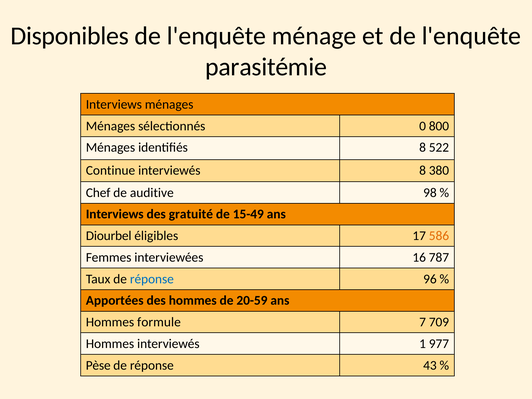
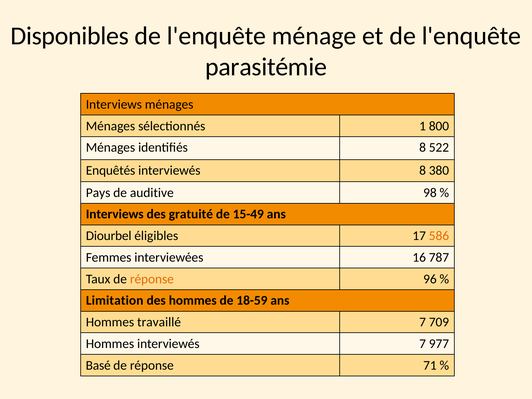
0: 0 -> 1
Continue: Continue -> Enquêtés
Chef: Chef -> Pays
réponse at (152, 279) colour: blue -> orange
Apportées: Apportées -> Limitation
20-59: 20-59 -> 18-59
formule: formule -> travaillé
interviewés 1: 1 -> 7
Pèse: Pèse -> Basé
43: 43 -> 71
